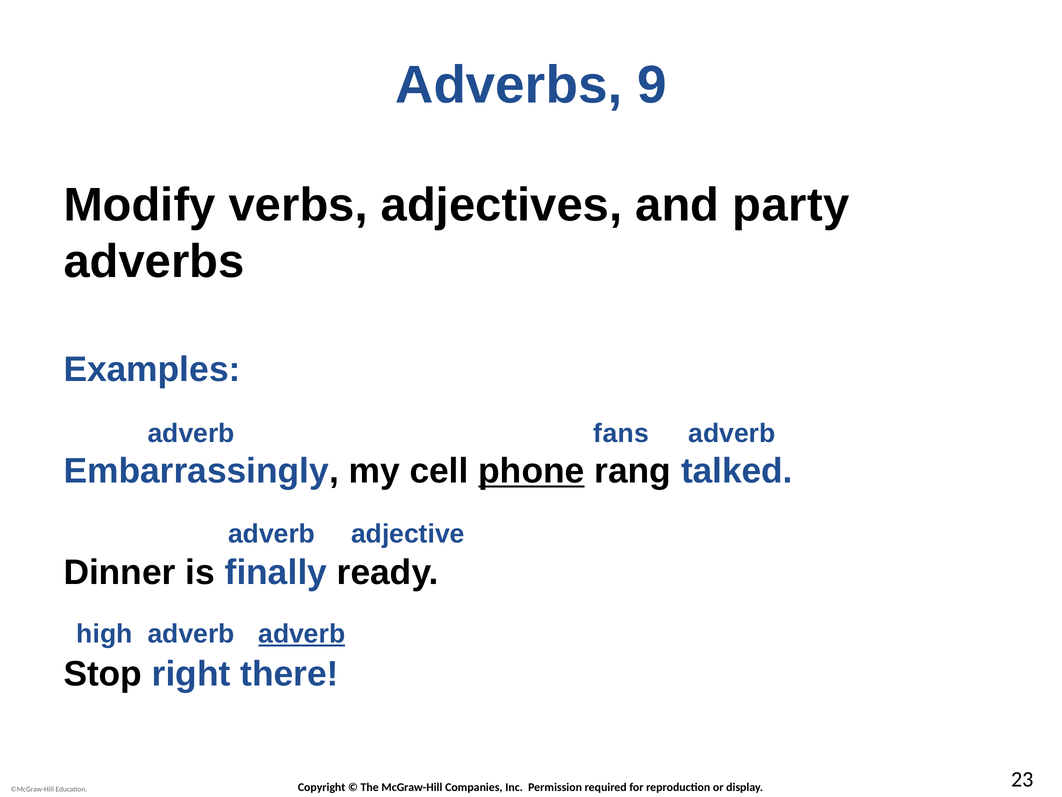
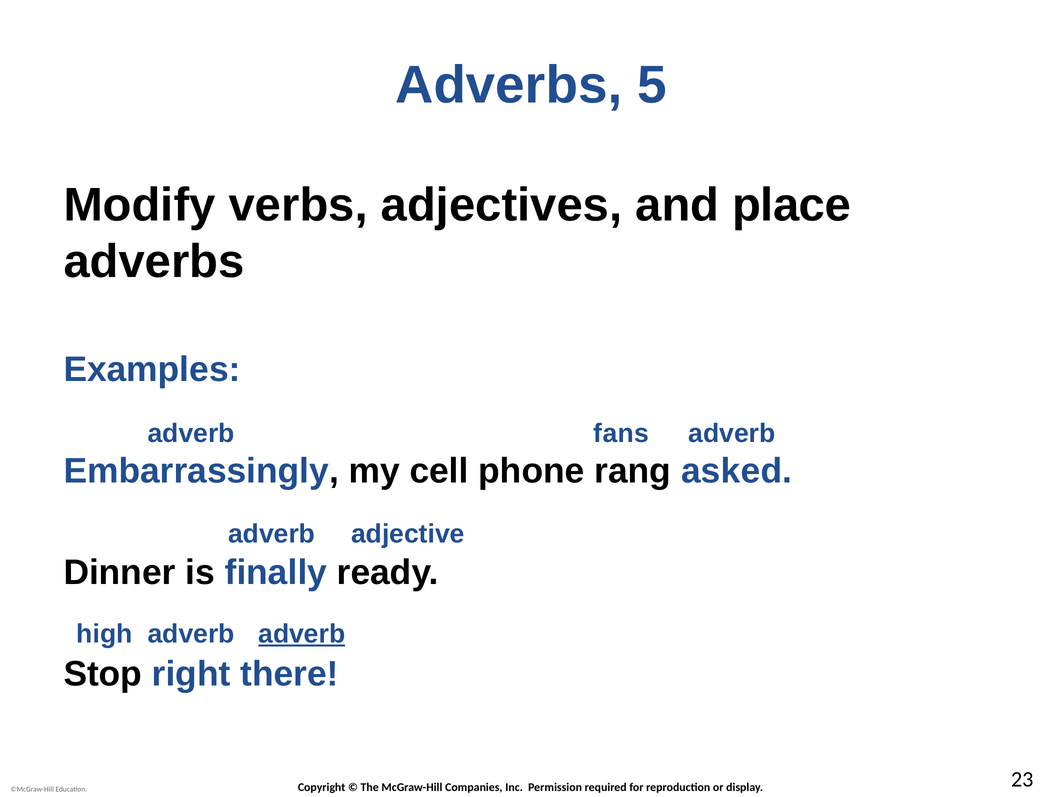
9: 9 -> 5
party: party -> place
phone underline: present -> none
talked: talked -> asked
